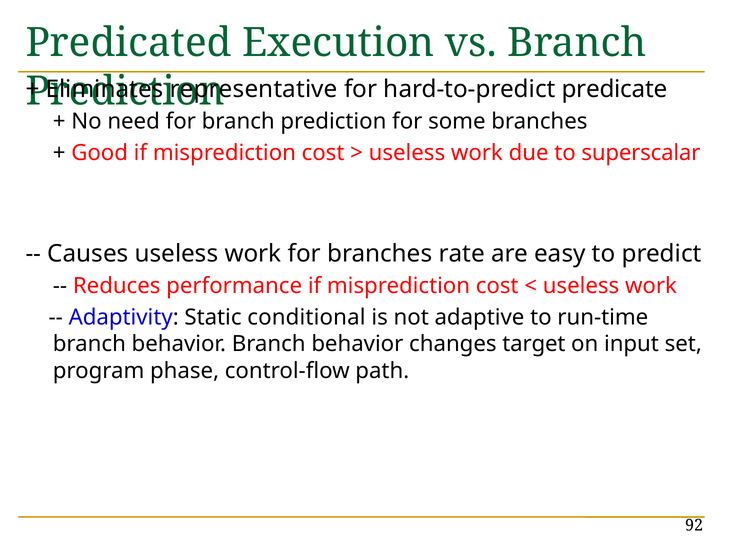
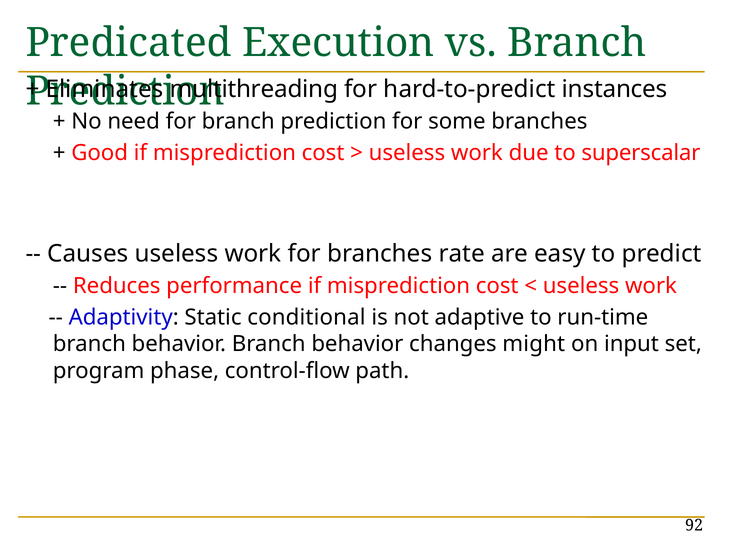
representative: representative -> multithreading
predicate: predicate -> instances
target: target -> might
